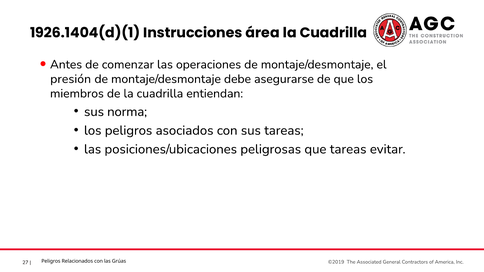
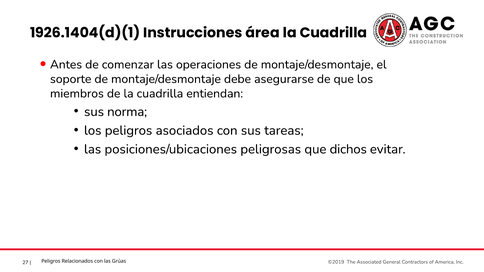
presión: presión -> soporte
que tareas: tareas -> dichos
